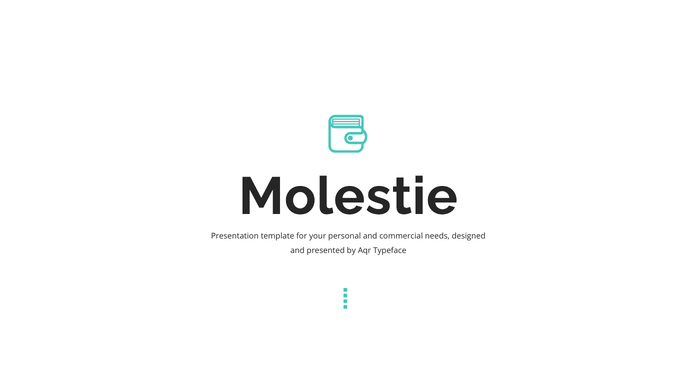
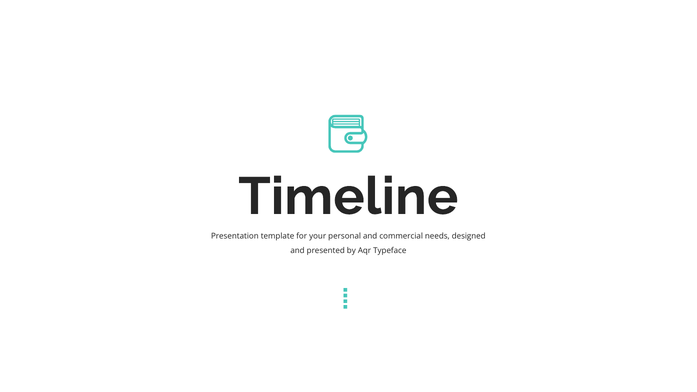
Molestie: Molestie -> Timeline
